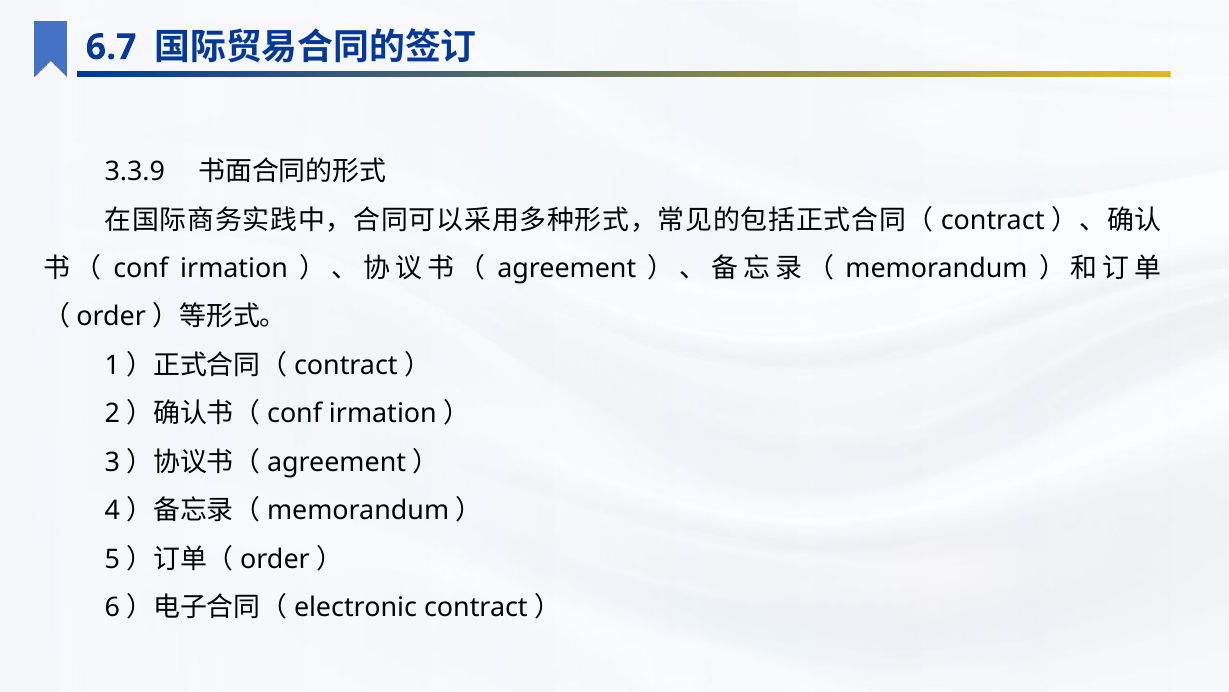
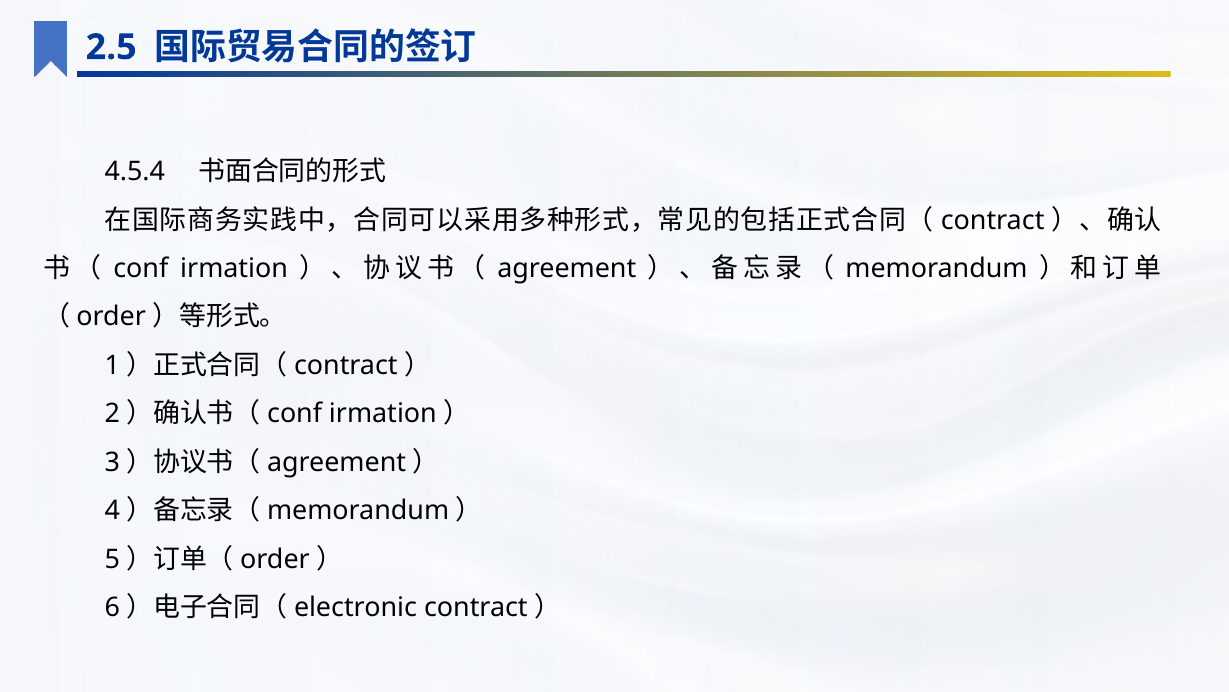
6.7: 6.7 -> 2.5
3.3.9: 3.3.9 -> 4.5.4
